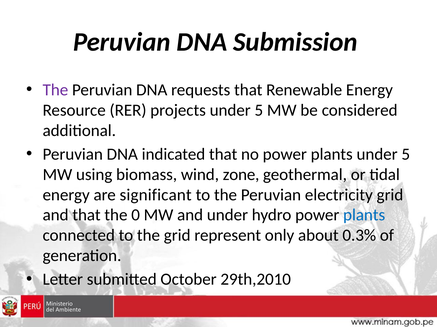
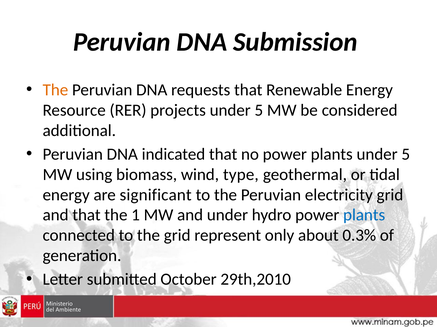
The at (55, 90) colour: purple -> orange
zone: zone -> type
0: 0 -> 1
